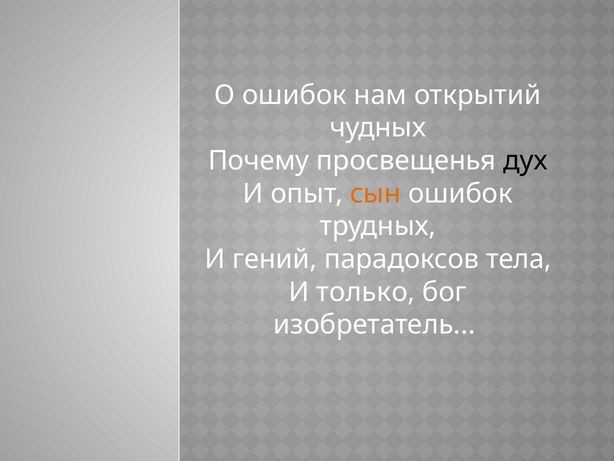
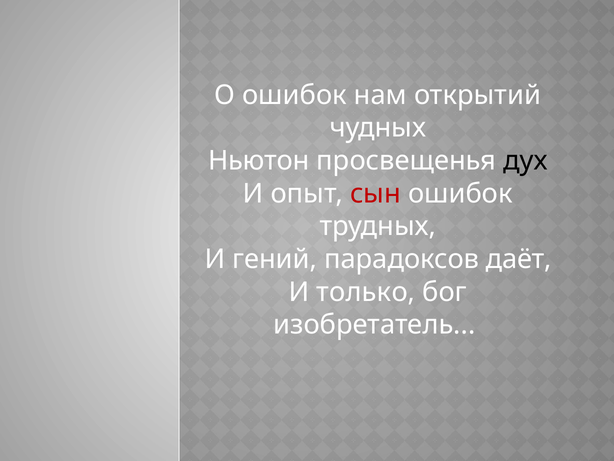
Почему: Почему -> Ньютон
сын colour: orange -> red
тела: тела -> даёт
